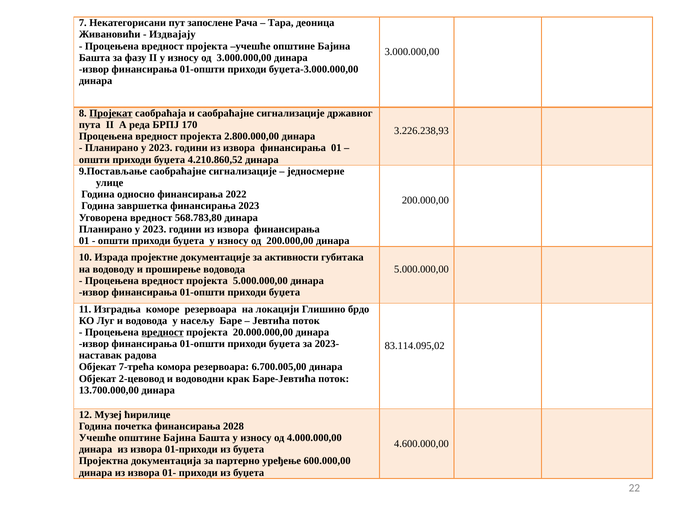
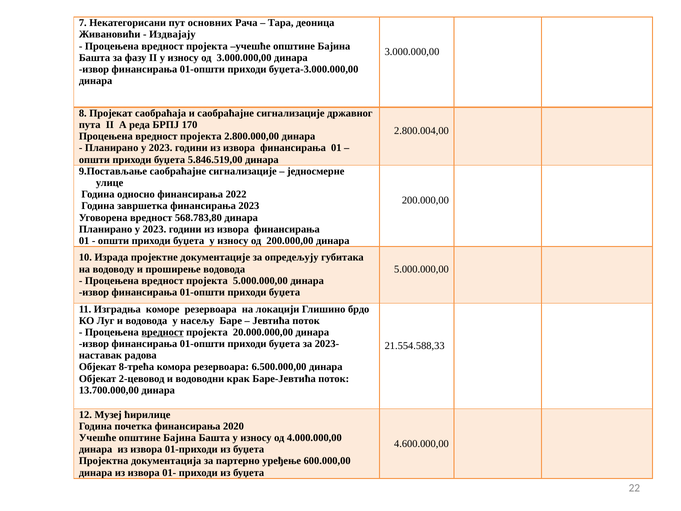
запослене: запослене -> основних
Пројекат underline: present -> none
3.226.238,93: 3.226.238,93 -> 2.800.004,00
4.210.860,52: 4.210.860,52 -> 5.846.519,00
активности: активности -> опредељују
83.114.095,02: 83.114.095,02 -> 21.554.588,33
7-трећа: 7-трећа -> 8-трећа
6.700.005,00: 6.700.005,00 -> 6.500.000,00
2028: 2028 -> 2020
